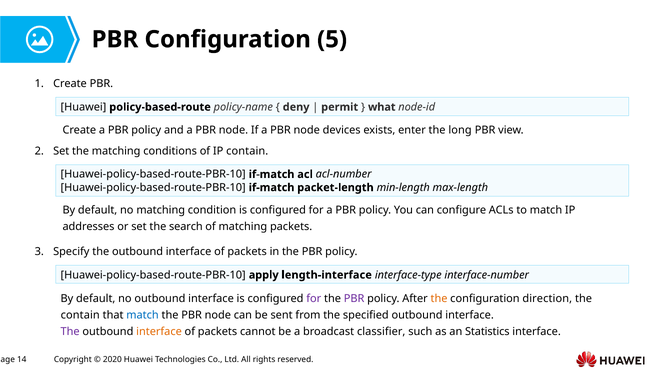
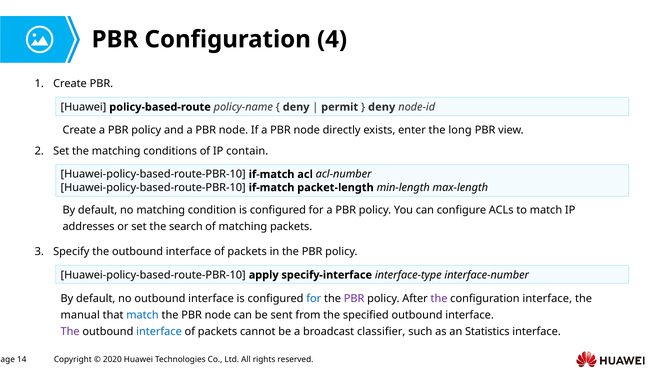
5: 5 -> 4
what at (382, 107): what -> deny
devices: devices -> directly
length-interface: length-interface -> specify-interface
for at (314, 298) colour: purple -> blue
the at (439, 298) colour: orange -> purple
configuration direction: direction -> interface
contain at (80, 315): contain -> manual
interface at (159, 331) colour: orange -> blue
